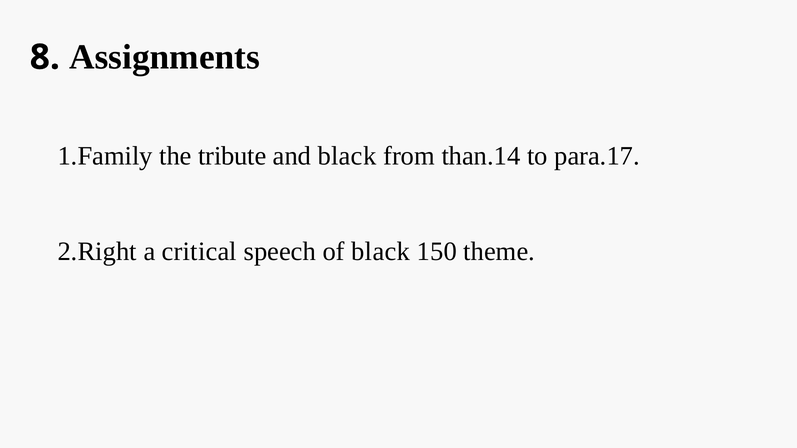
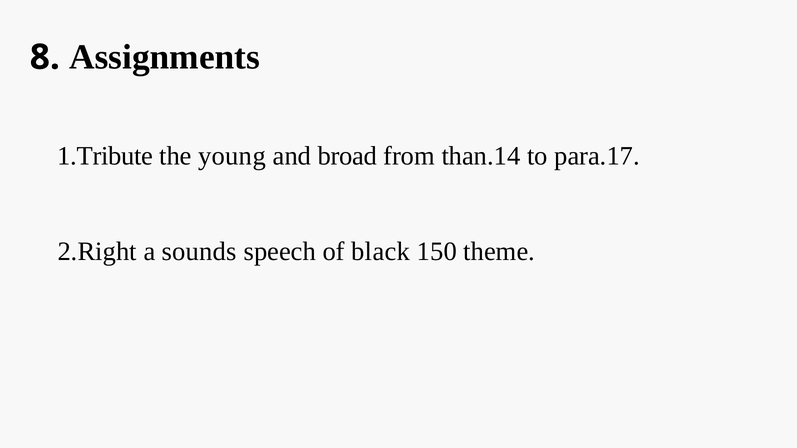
1.Family: 1.Family -> 1.Tribute
tribute: tribute -> young
and black: black -> broad
critical: critical -> sounds
